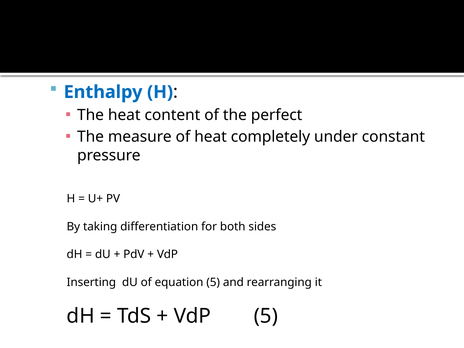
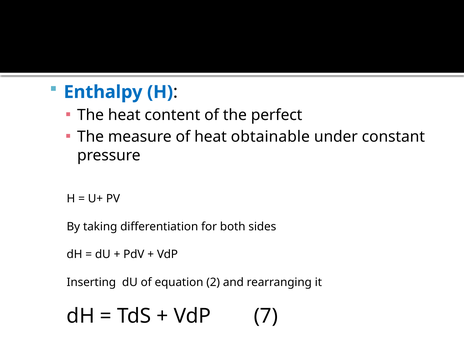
completely: completely -> obtainable
equation 5: 5 -> 2
VdP 5: 5 -> 7
